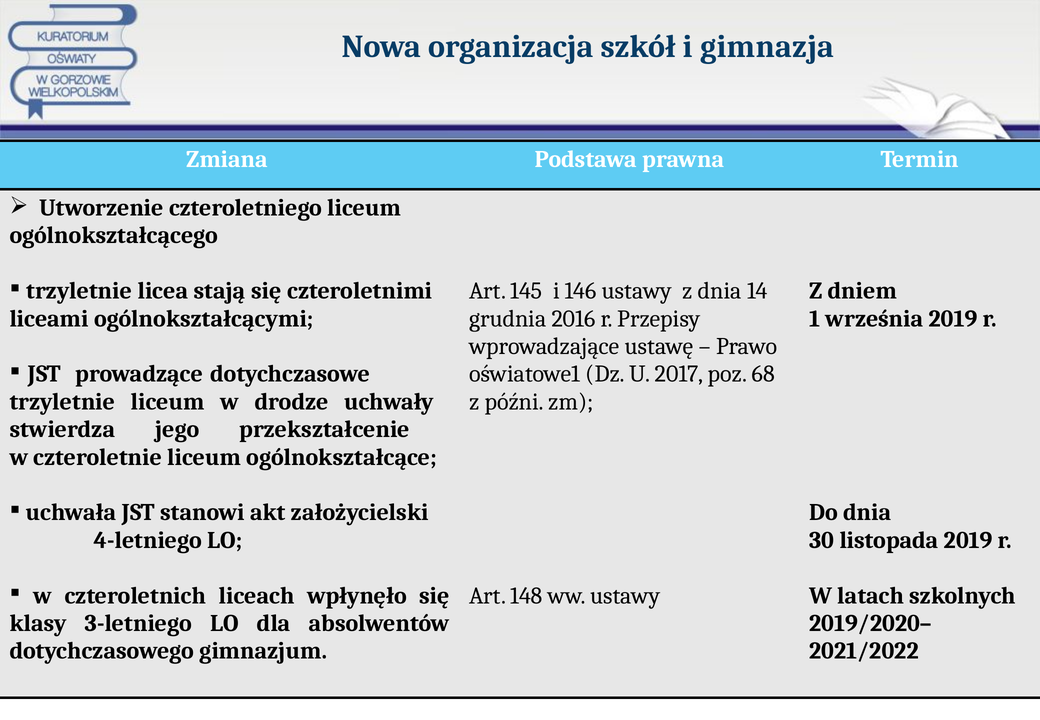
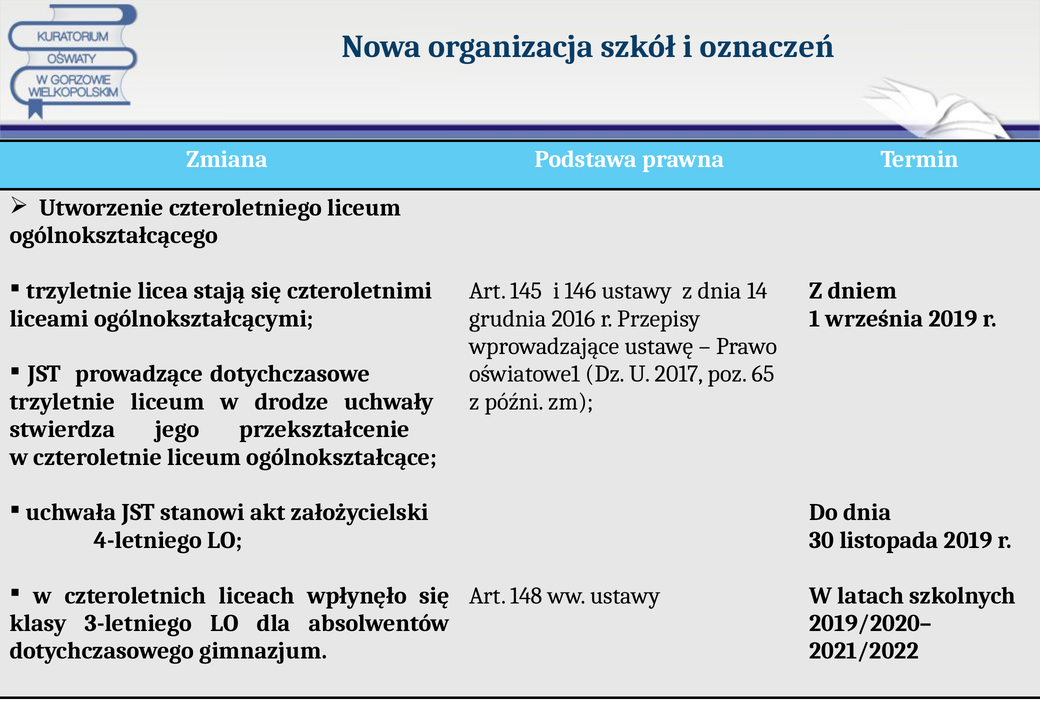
gimnazja: gimnazja -> oznaczeń
68: 68 -> 65
